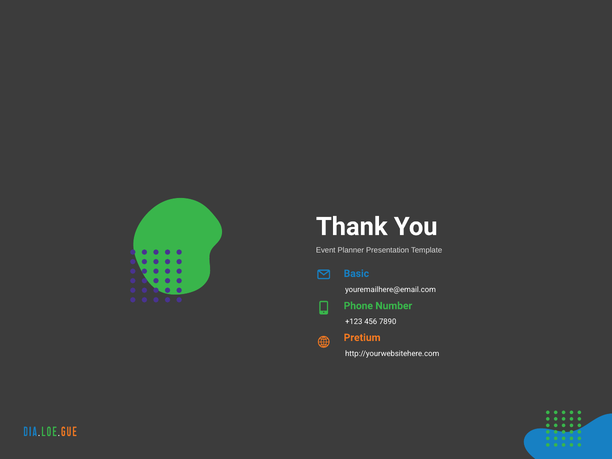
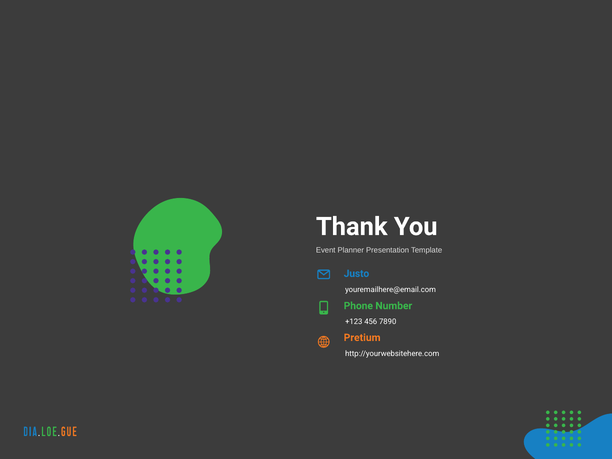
Basic: Basic -> Justo
